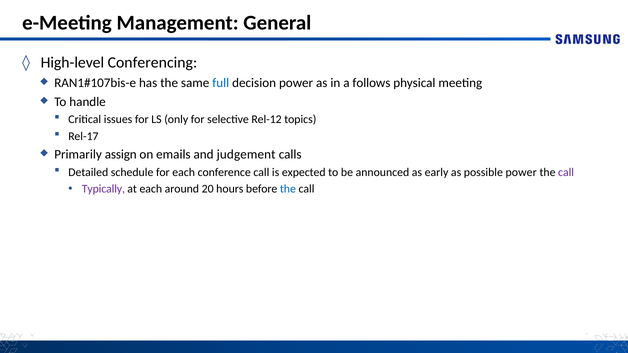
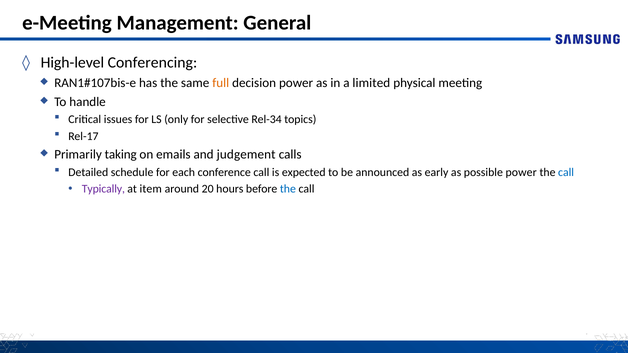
full colour: blue -> orange
follows: follows -> limited
Rel-12: Rel-12 -> Rel-34
assign: assign -> taking
call at (566, 172) colour: purple -> blue
at each: each -> item
